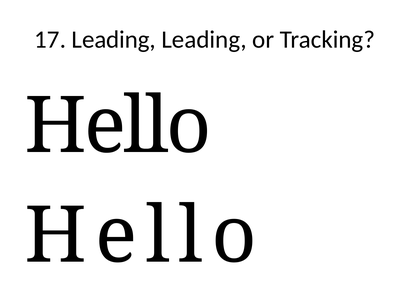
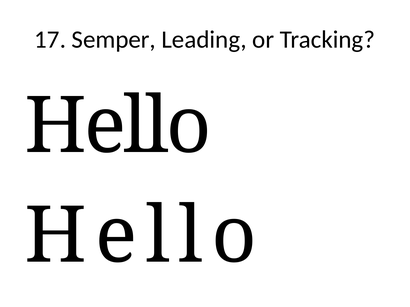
17 Leading: Leading -> Semper
